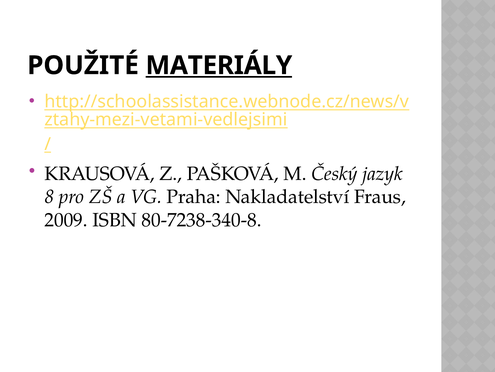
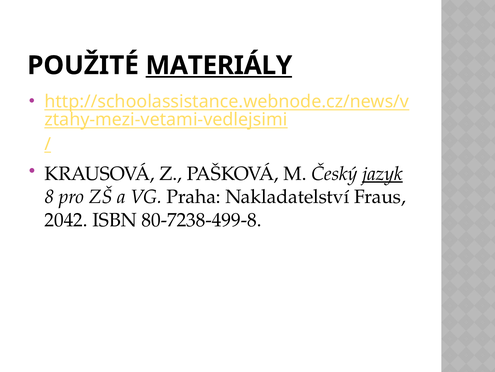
jazyk underline: none -> present
2009: 2009 -> 2042
80-7238-340-8: 80-7238-340-8 -> 80-7238-499-8
